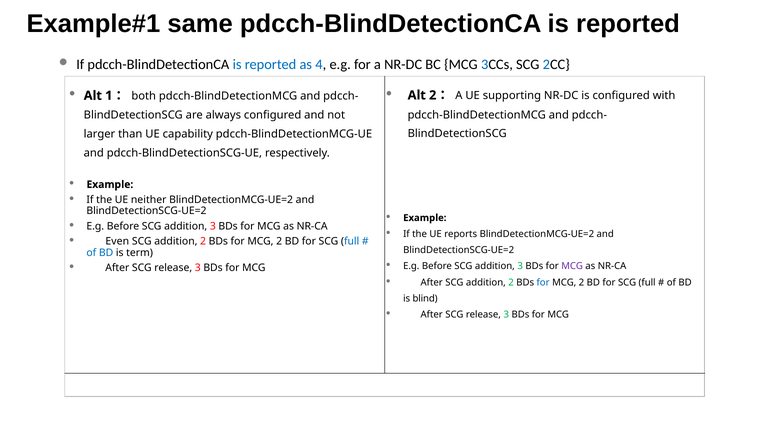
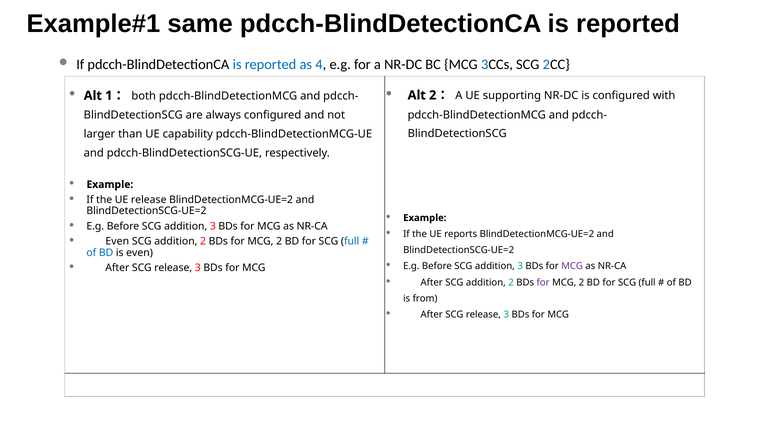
UE neither: neither -> release
is term: term -> even
for at (543, 282) colour: blue -> purple
blind: blind -> from
